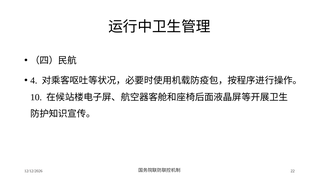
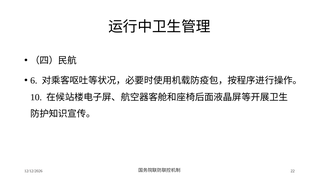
4: 4 -> 6
